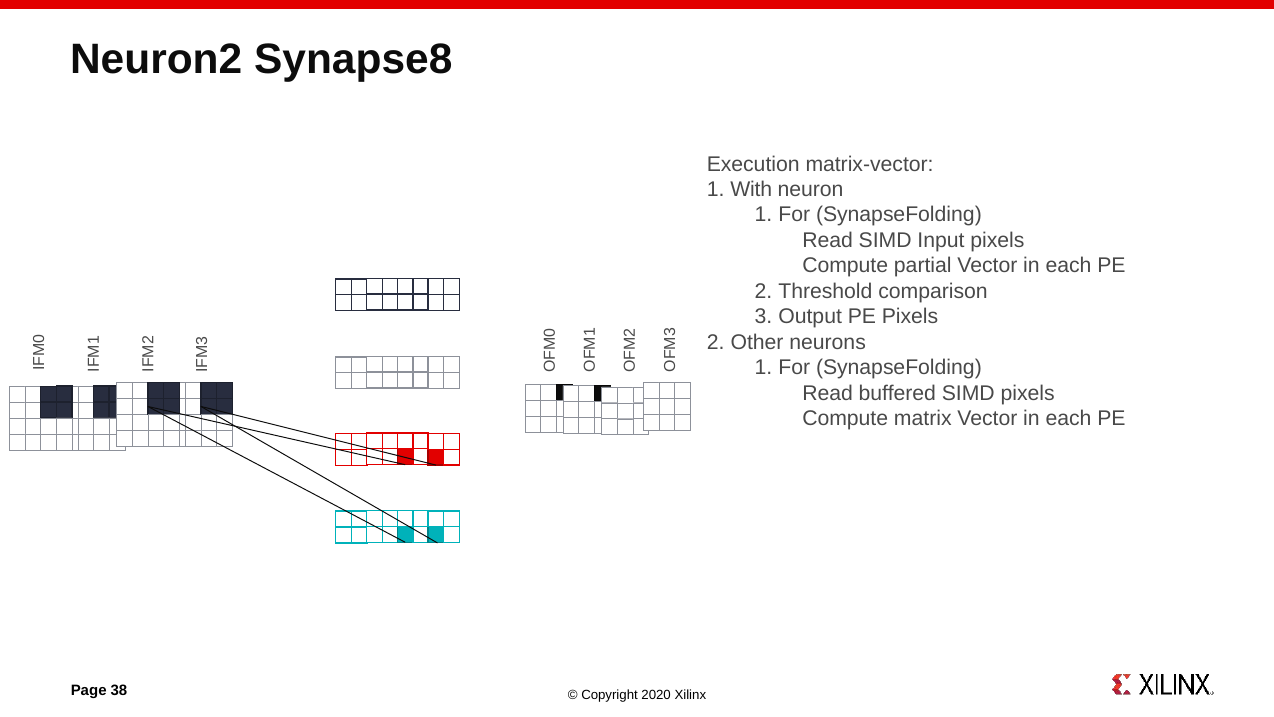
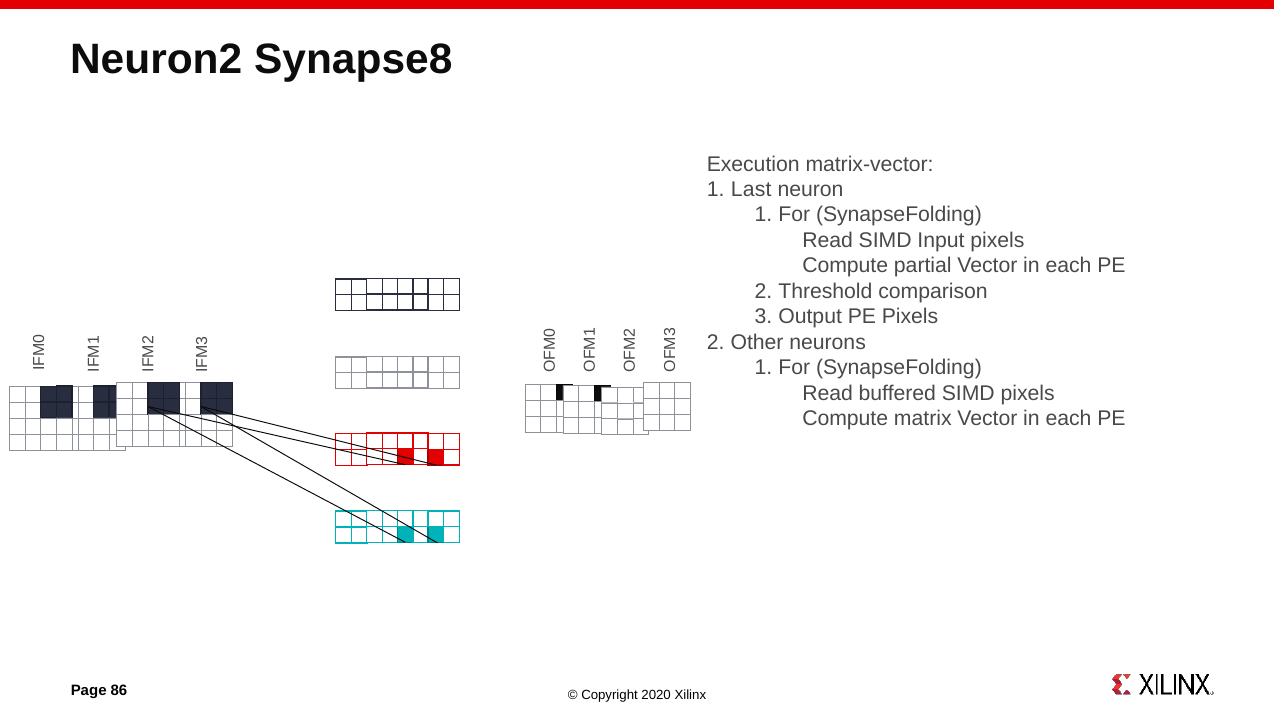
With: With -> Last
38: 38 -> 86
